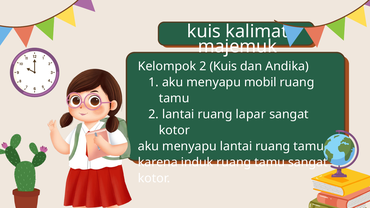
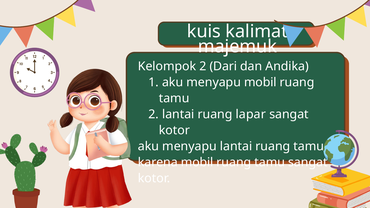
2 Kuis: Kuis -> Dari
karena induk: induk -> mobil
